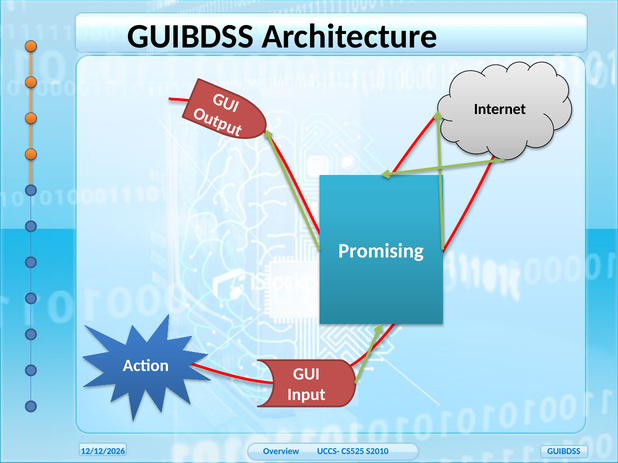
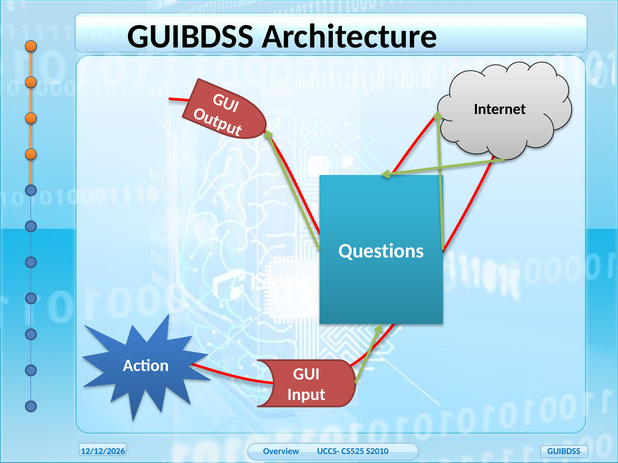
Promising: Promising -> Questions
